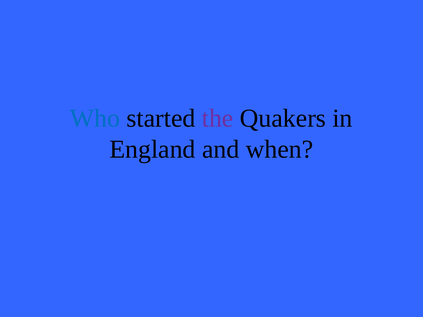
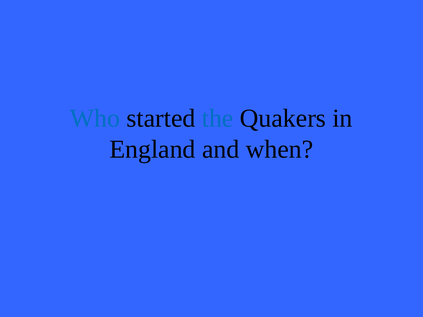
the colour: purple -> blue
